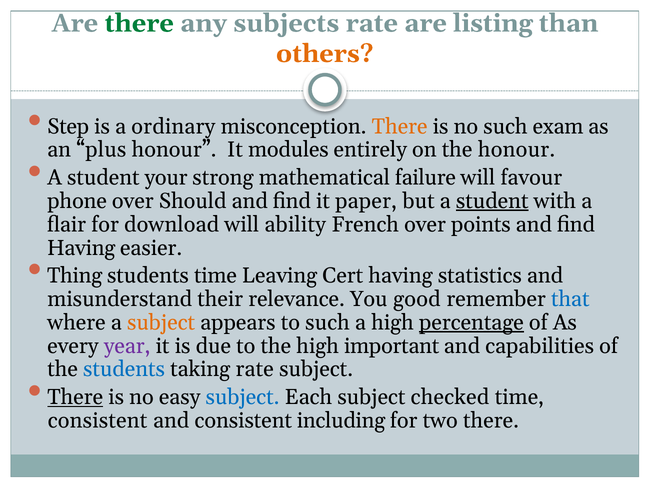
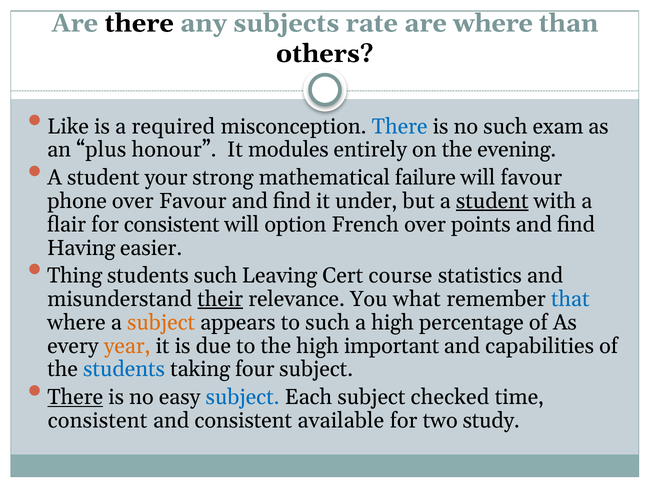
there at (139, 23) colour: green -> black
are listing: listing -> where
others colour: orange -> black
Step: Step -> Like
ordinary: ordinary -> required
There at (400, 126) colour: orange -> blue
the honour: honour -> evening
over Should: Should -> Favour
paper: paper -> under
for download: download -> consistent
ability: ability -> option
students time: time -> such
Cert having: having -> course
their underline: none -> present
good: good -> what
percentage underline: present -> none
year colour: purple -> orange
taking rate: rate -> four
including: including -> available
two there: there -> study
